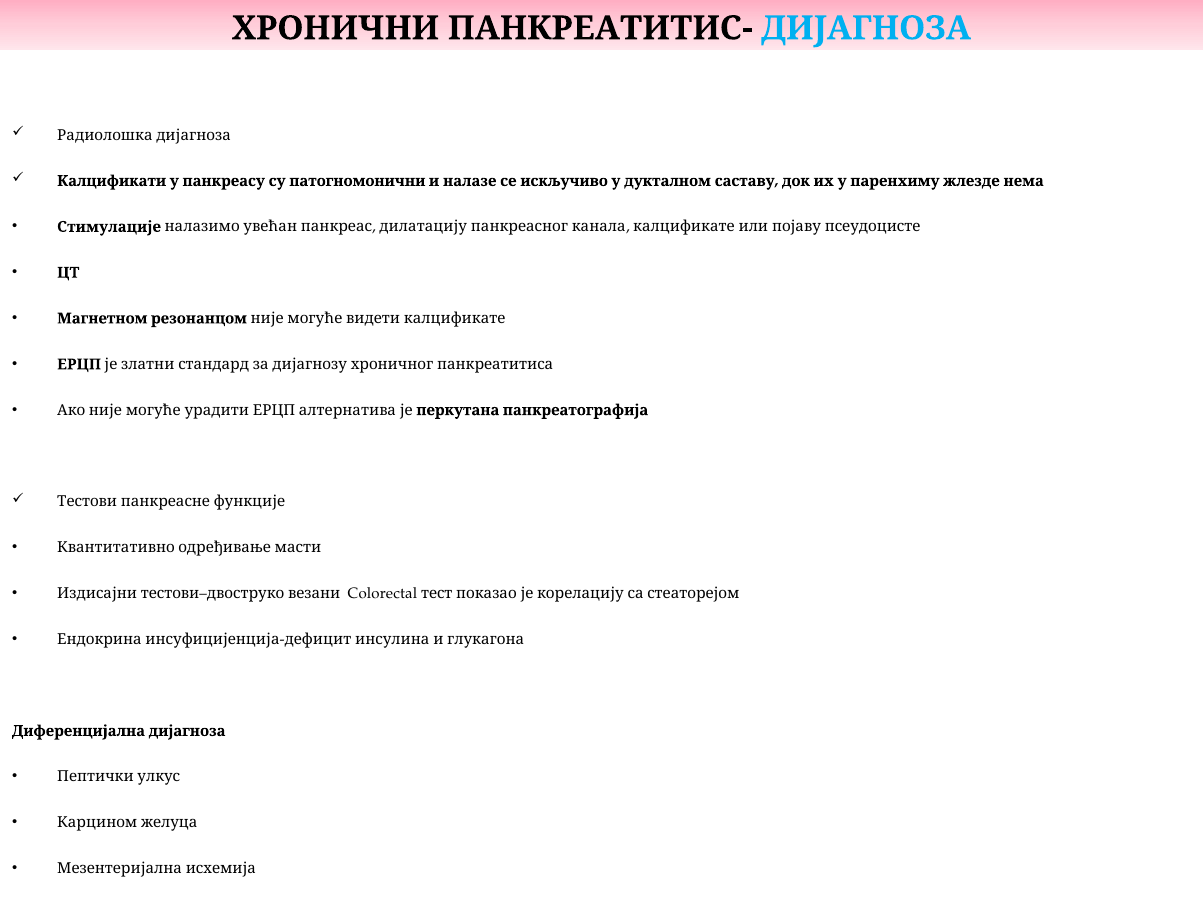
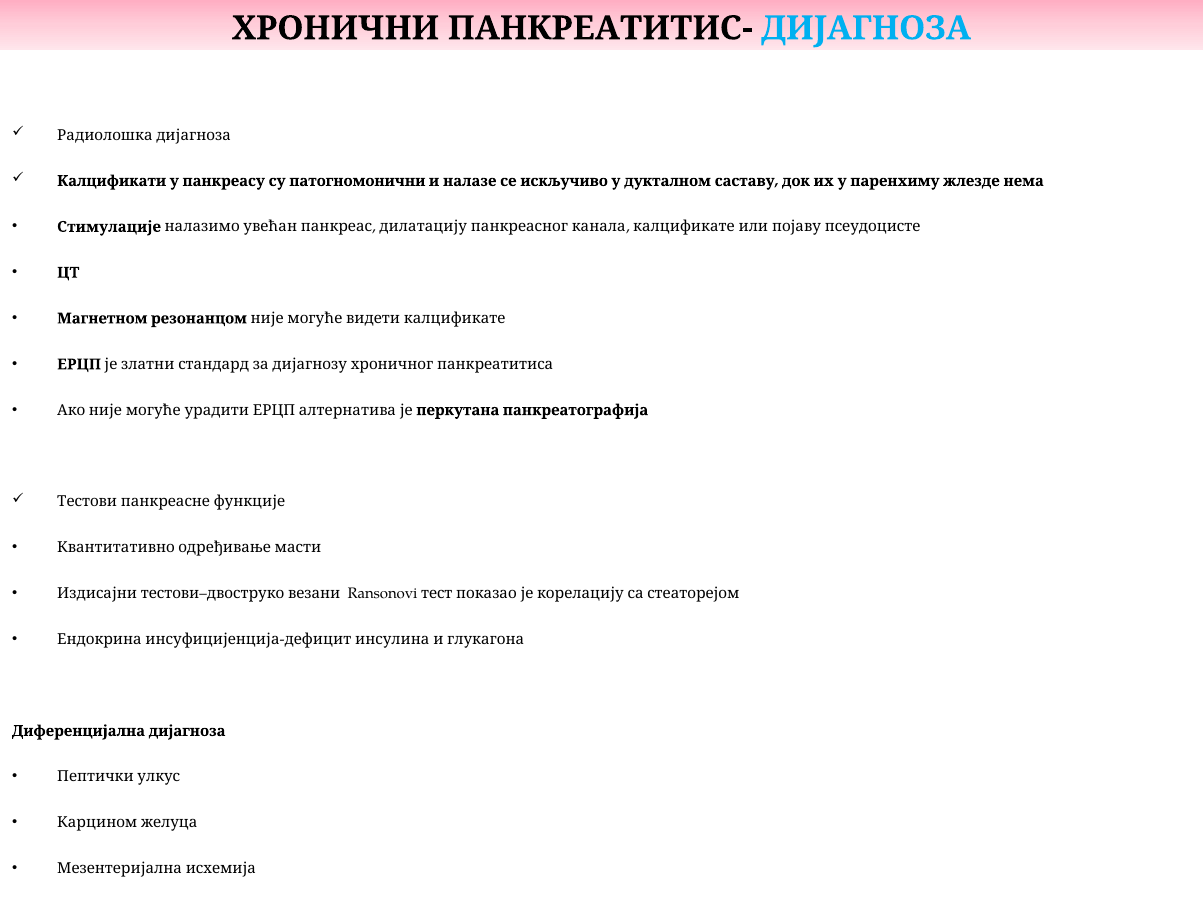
Colorectal: Colorectal -> Ransonovi
